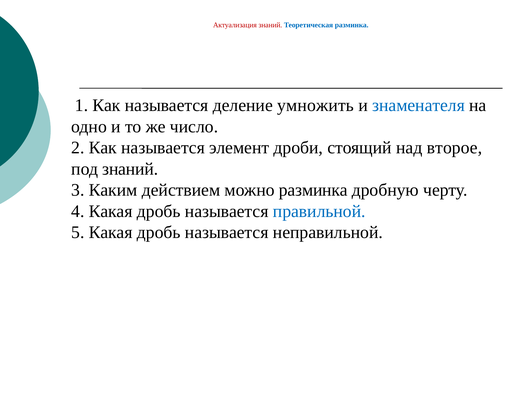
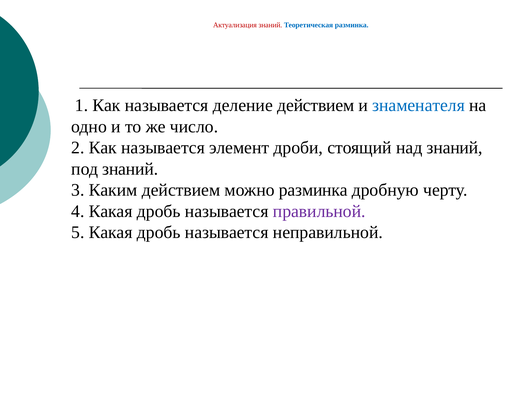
деление умножить: умножить -> действием
над второе: второе -> знаний
правильной colour: blue -> purple
